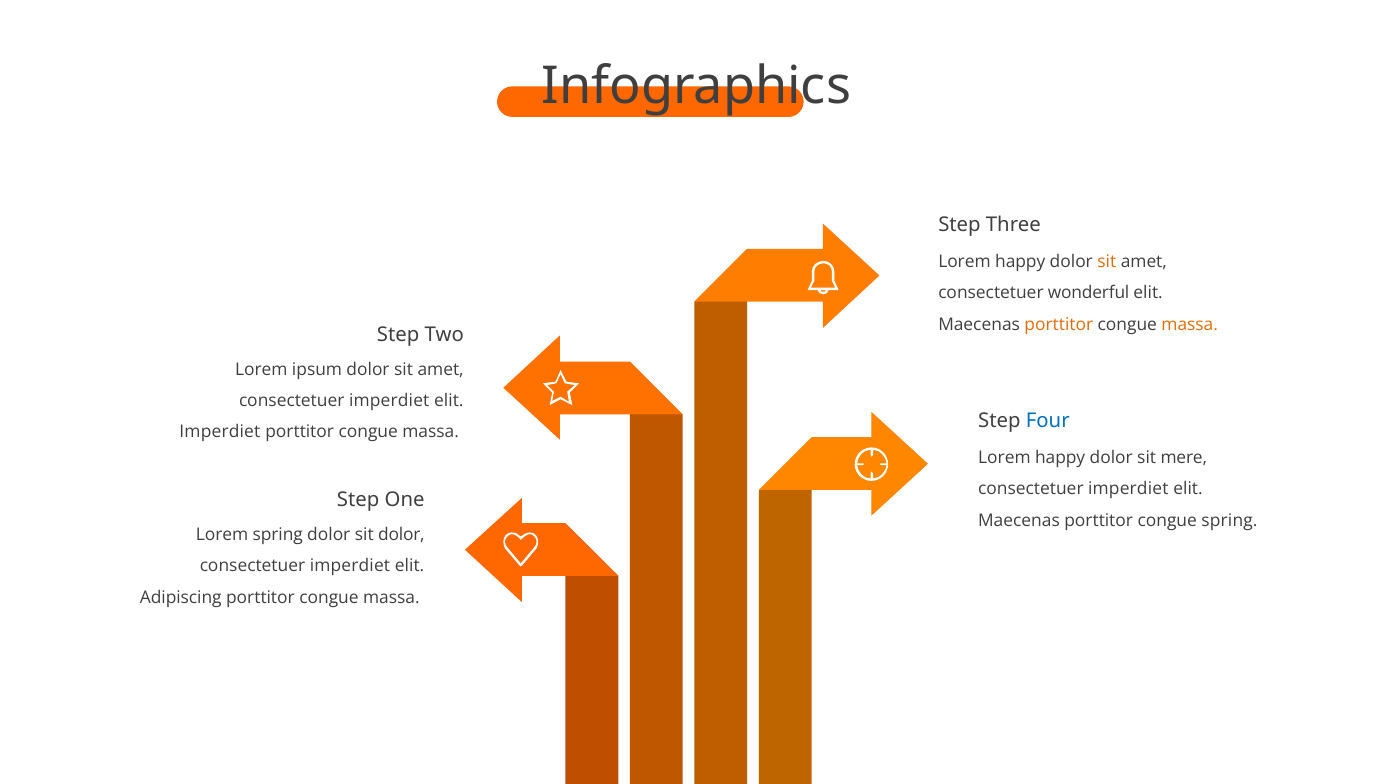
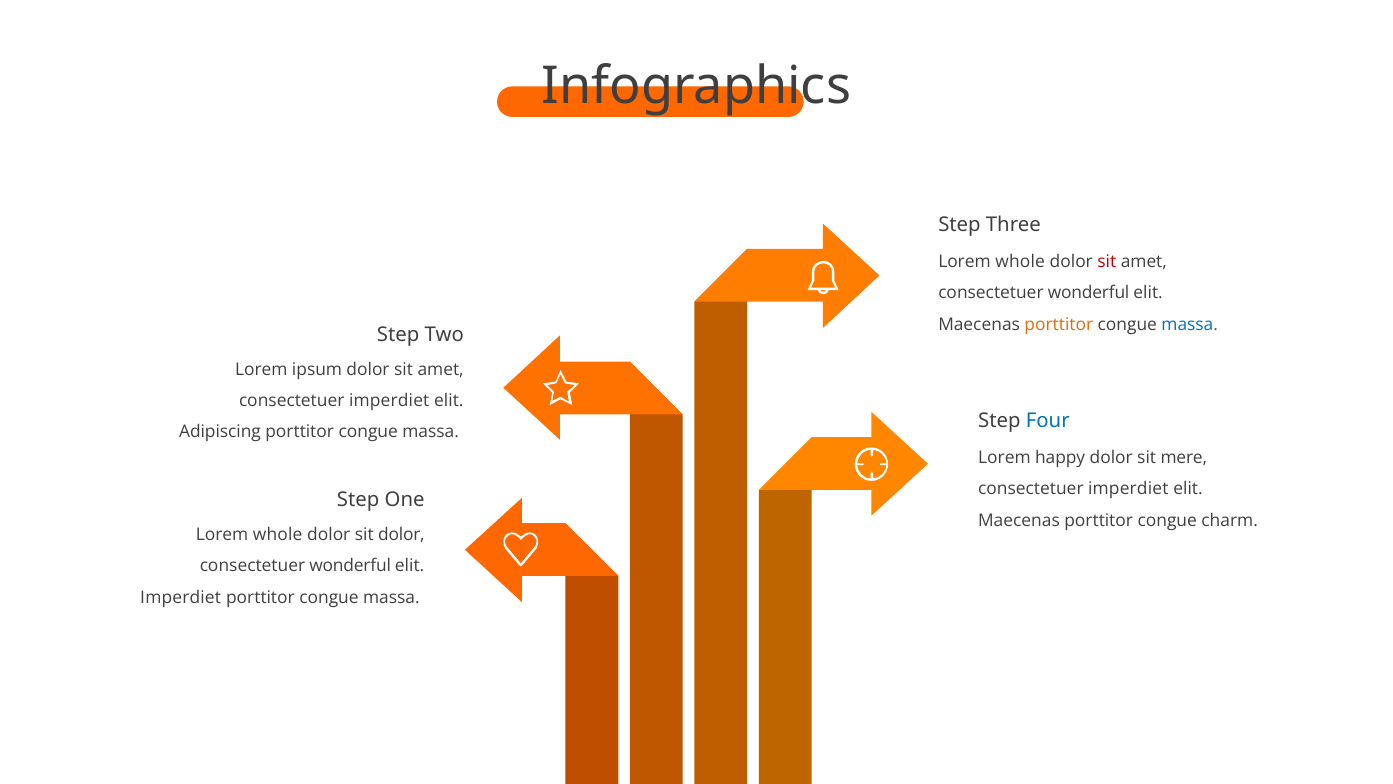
happy at (1020, 262): happy -> whole
sit at (1107, 262) colour: orange -> red
massa at (1190, 324) colour: orange -> blue
Imperdiet at (220, 432): Imperdiet -> Adipiscing
congue spring: spring -> charm
spring at (278, 534): spring -> whole
imperdiet at (350, 566): imperdiet -> wonderful
Adipiscing at (181, 597): Adipiscing -> Imperdiet
